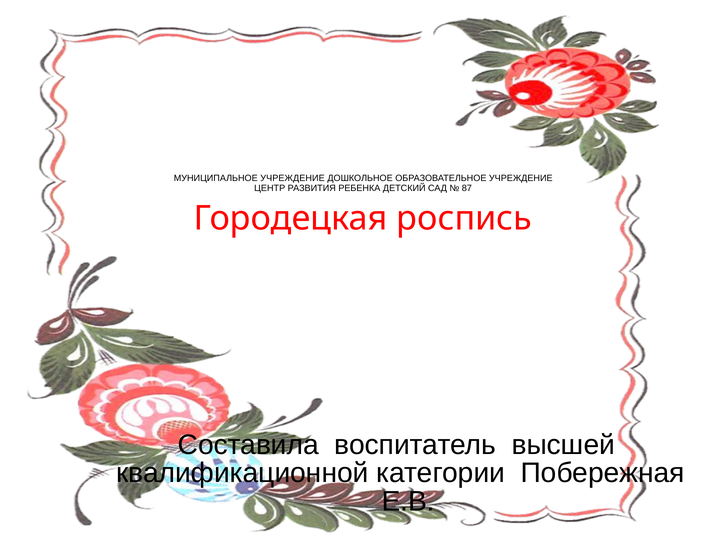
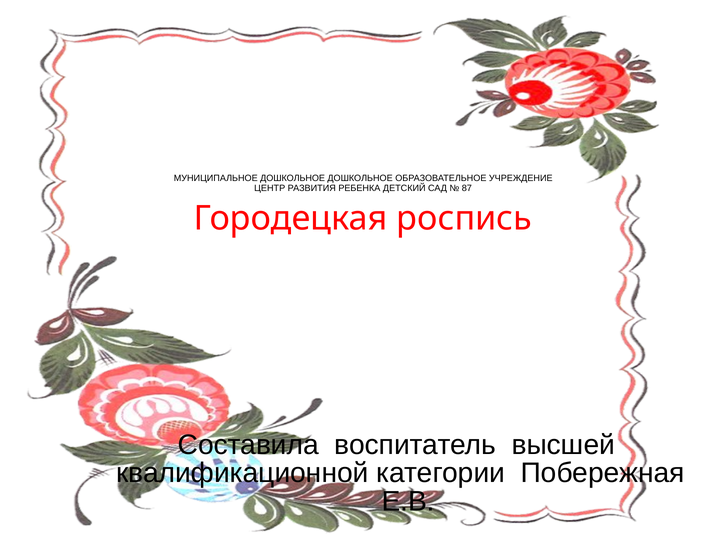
МУНИЦИПАЛЬНОЕ УЧРЕЖДЕНИЕ: УЧРЕЖДЕНИЕ -> ДОШКОЛЬНОЕ
